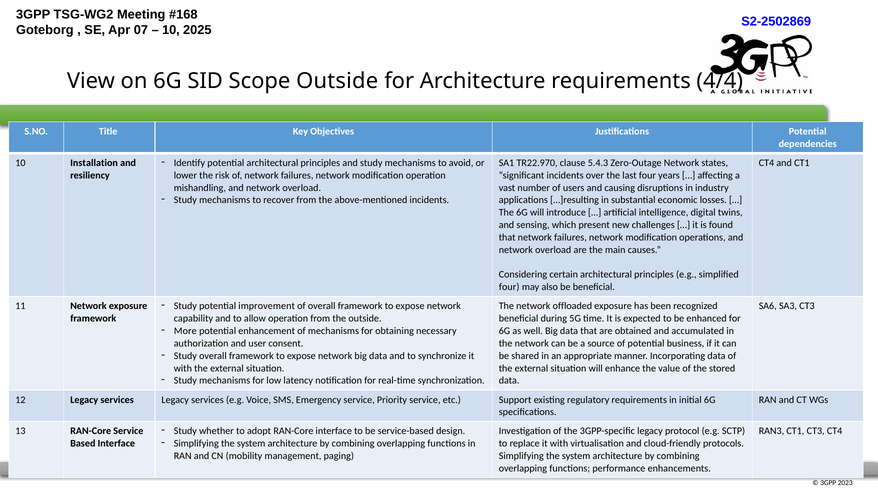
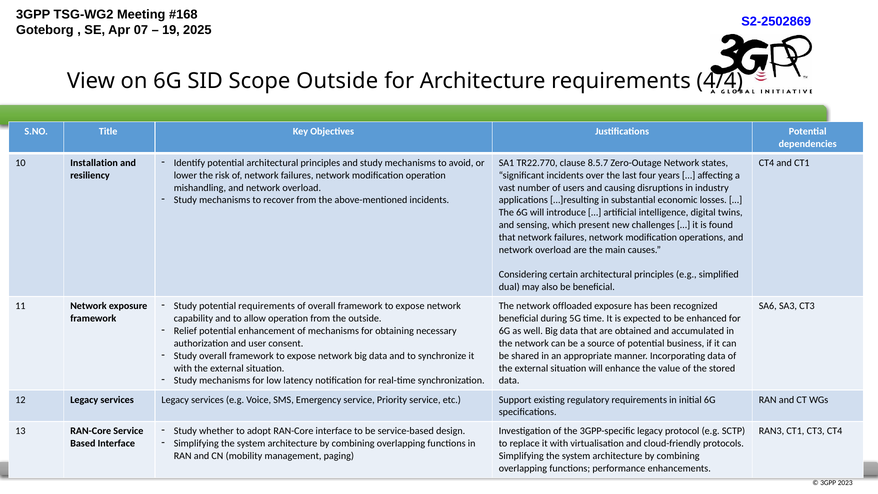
10 at (171, 30): 10 -> 19
TR22.970: TR22.970 -> TR22.770
5.4.3: 5.4.3 -> 8.5.7
four at (509, 287): four -> dual
potential improvement: improvement -> requirements
More: More -> Relief
